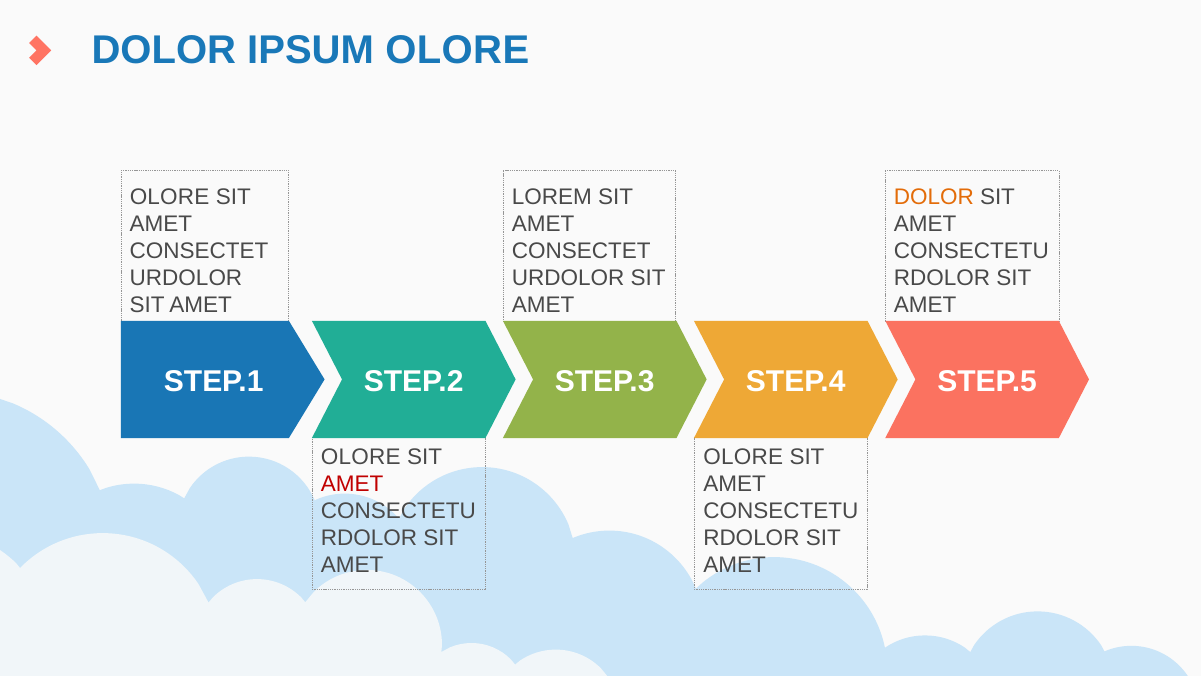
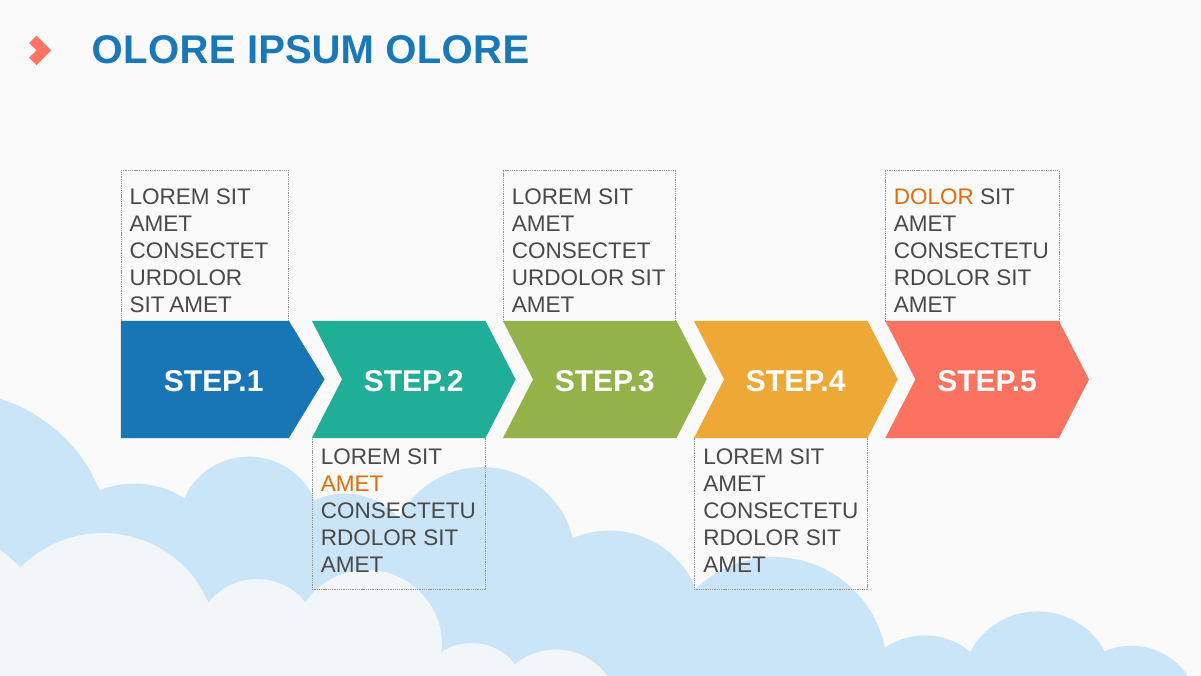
DOLOR at (164, 50): DOLOR -> OLORE
OLORE at (170, 197): OLORE -> LOREM
OLORE at (361, 456): OLORE -> LOREM
OLORE at (743, 457): OLORE -> LOREM
AMET at (352, 483) colour: red -> orange
